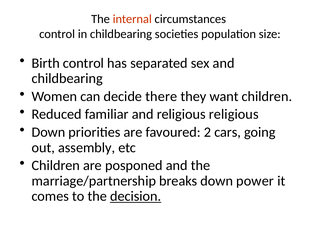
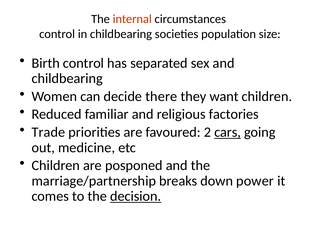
religious religious: religious -> factories
Down at (48, 132): Down -> Trade
cars underline: none -> present
assembly: assembly -> medicine
